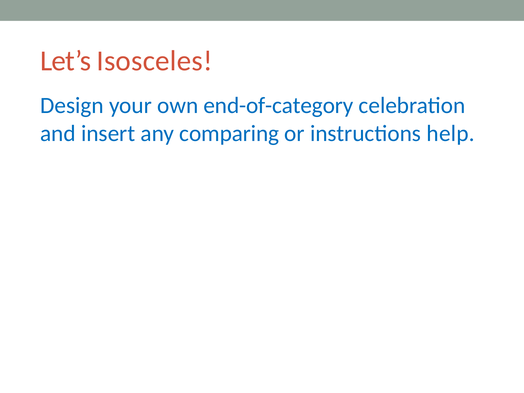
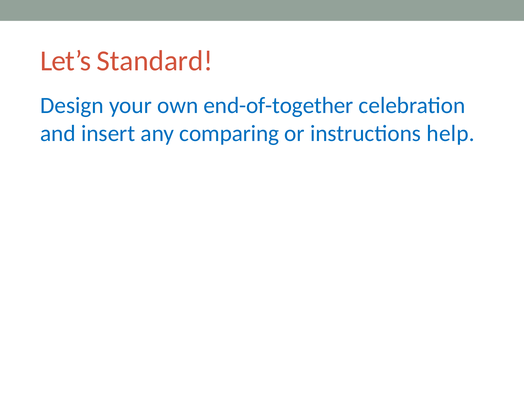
Isosceles: Isosceles -> Standard
end-of-category: end-of-category -> end-of-together
